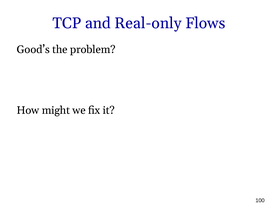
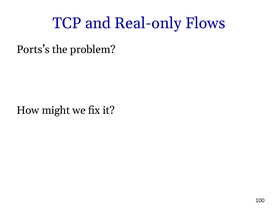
Good’s: Good’s -> Ports’s
